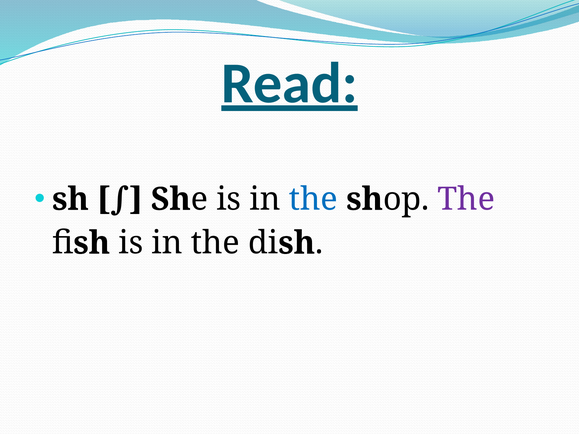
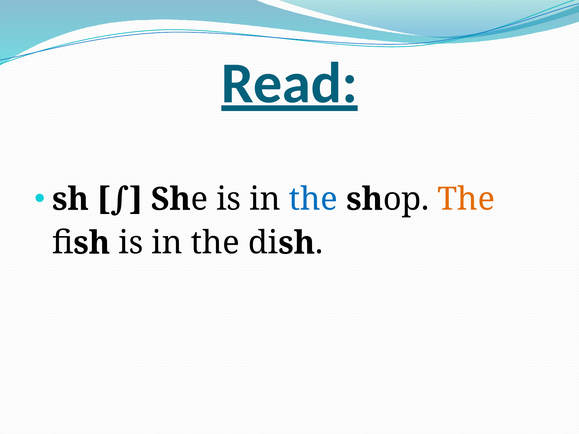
The at (466, 199) colour: purple -> orange
